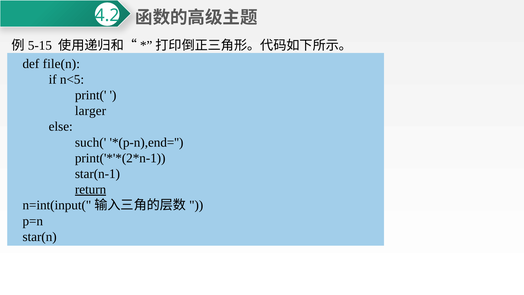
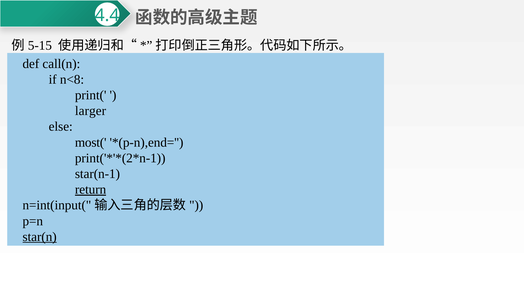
4.2: 4.2 -> 4.4
file(n: file(n -> call(n
n<5: n<5 -> n<8
such(: such( -> most(
star(n underline: none -> present
